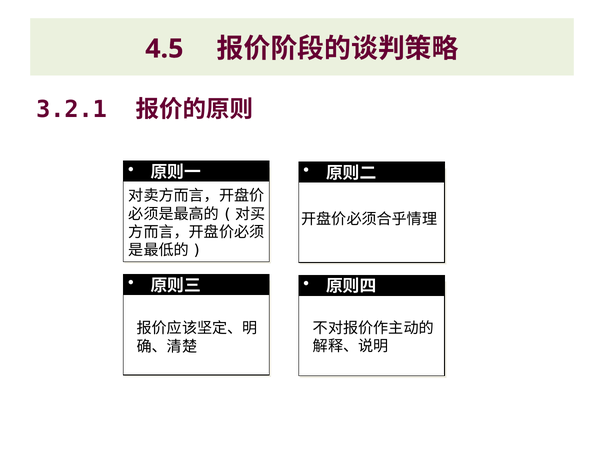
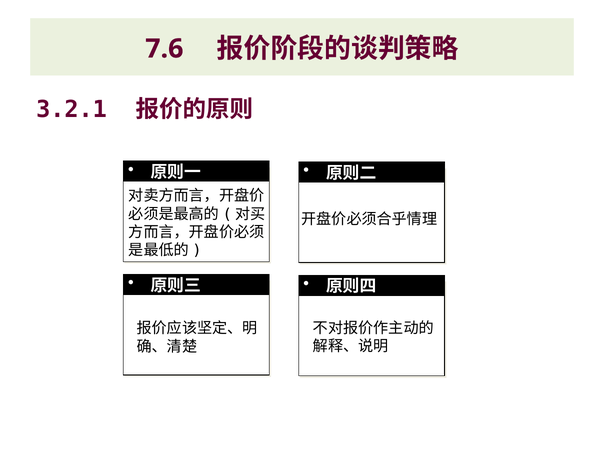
4.5: 4.5 -> 7.6
